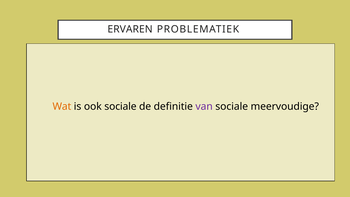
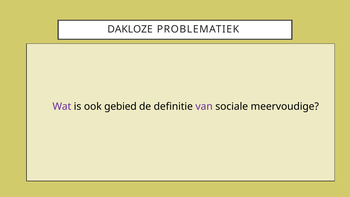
ERVAREN: ERVAREN -> DAKLOZE
Wat colour: orange -> purple
ook sociale: sociale -> gebied
